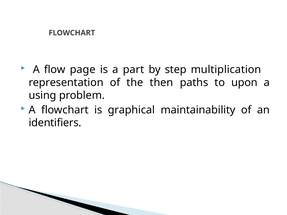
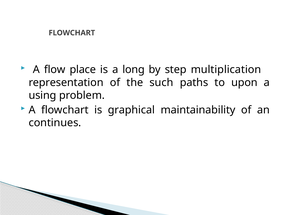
page: page -> place
part: part -> long
then: then -> such
identifiers: identifiers -> continues
